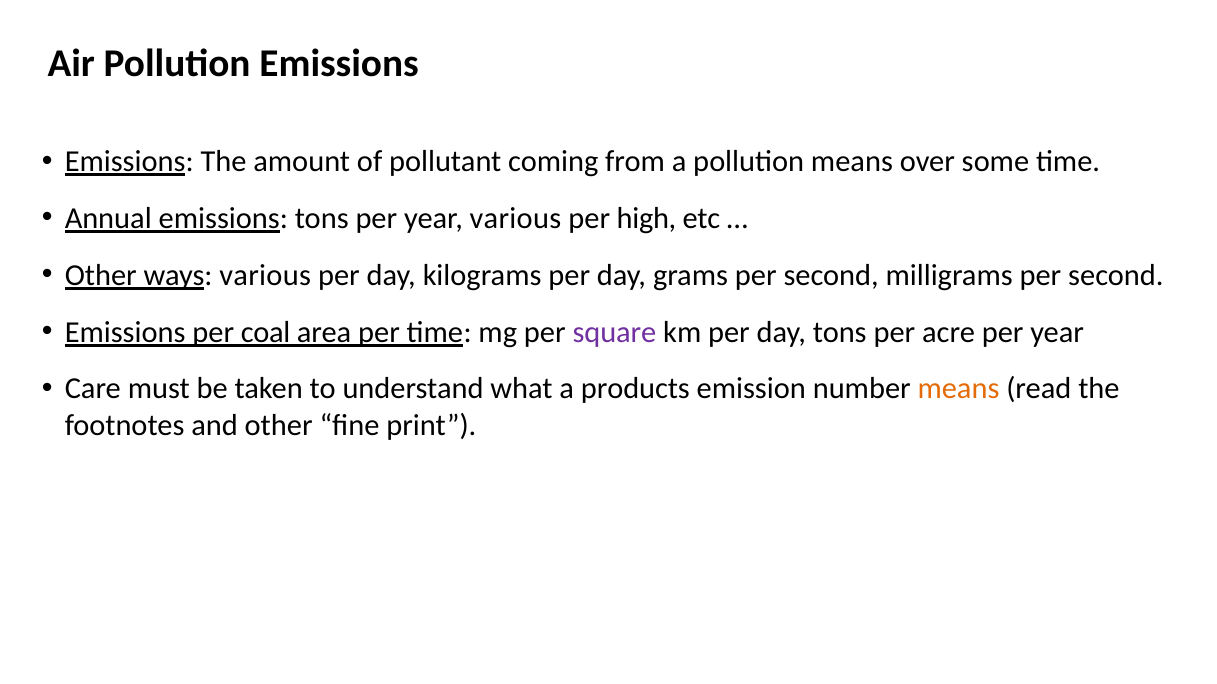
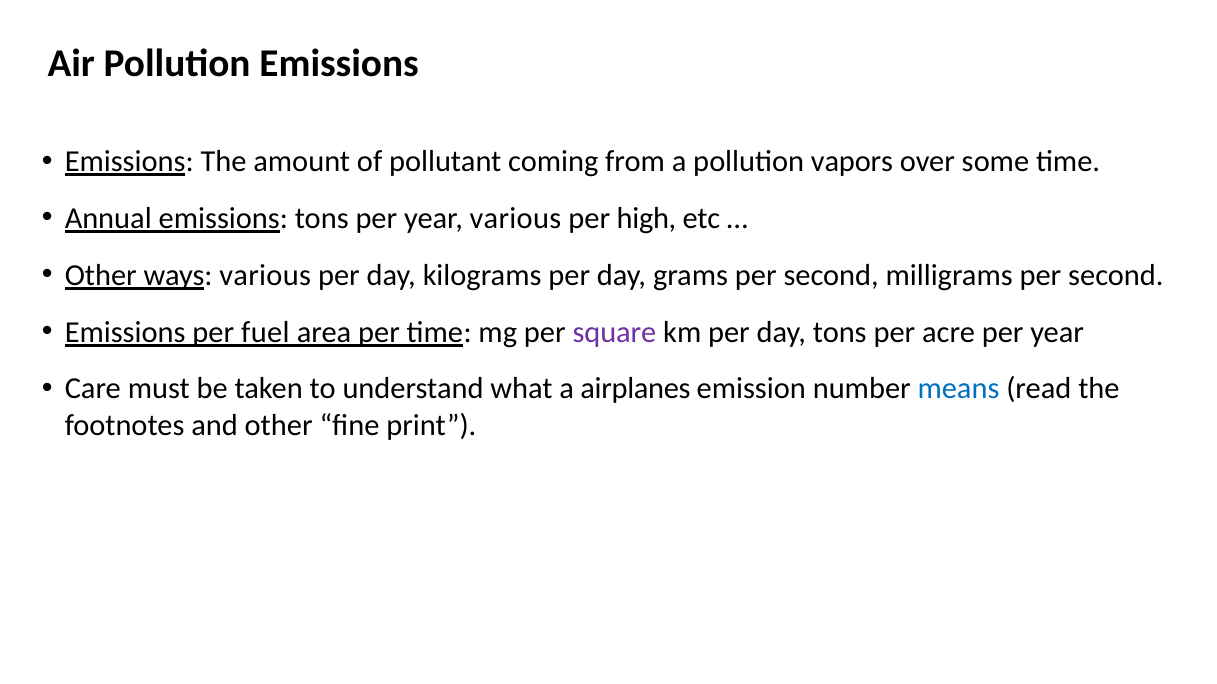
pollution means: means -> vapors
coal: coal -> fuel
products: products -> airplanes
means at (959, 389) colour: orange -> blue
